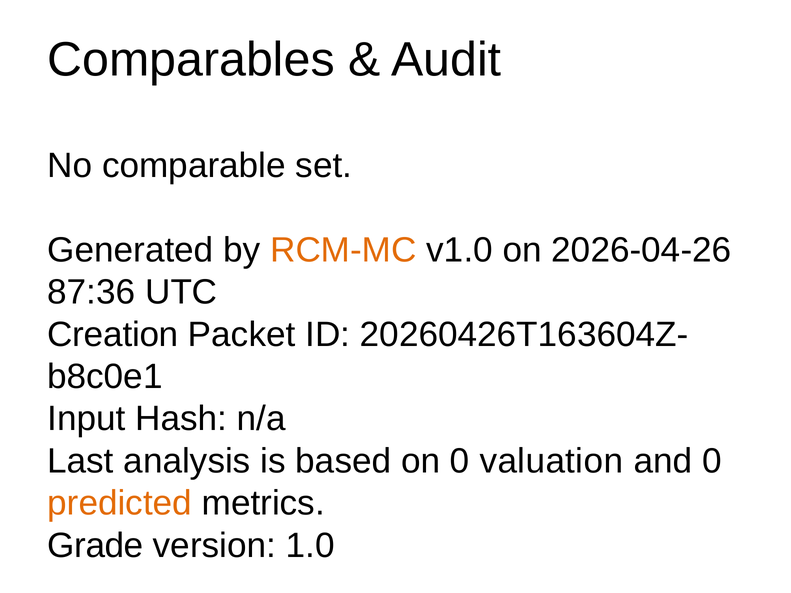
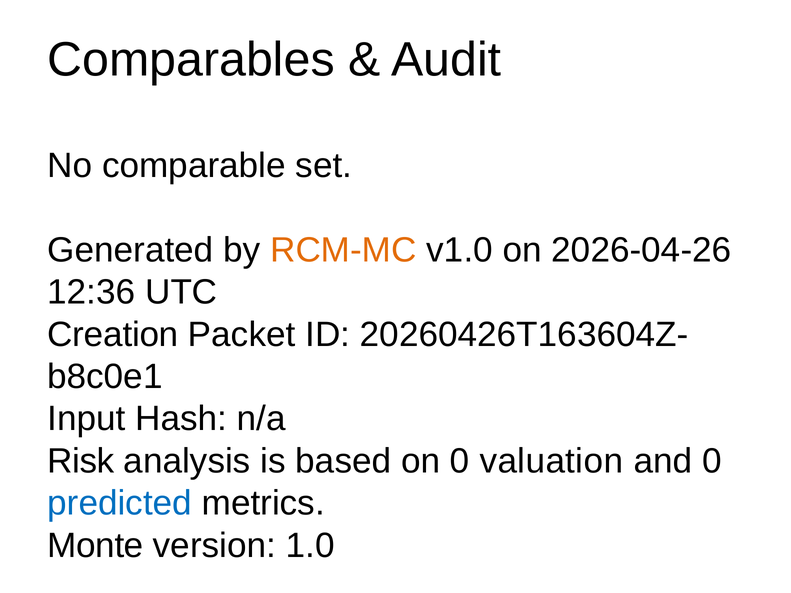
87:36: 87:36 -> 12:36
Last: Last -> Risk
predicted colour: orange -> blue
Grade: Grade -> Monte
